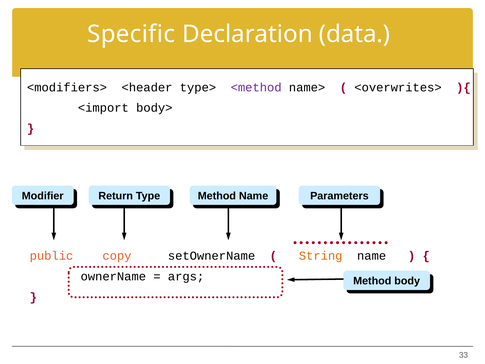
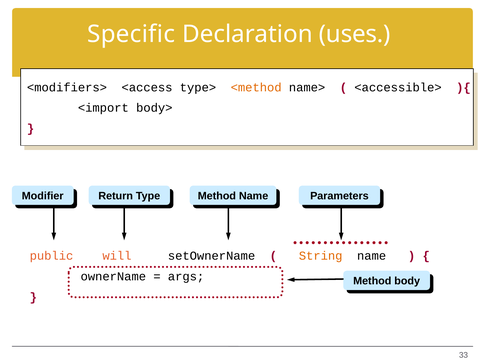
data: data -> uses
<header: <header -> <access
<method colour: purple -> orange
<overwrites>: <overwrites> -> <accessible>
copy: copy -> will
